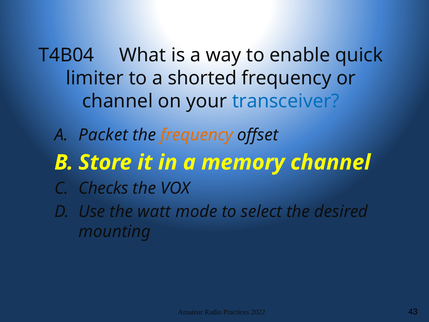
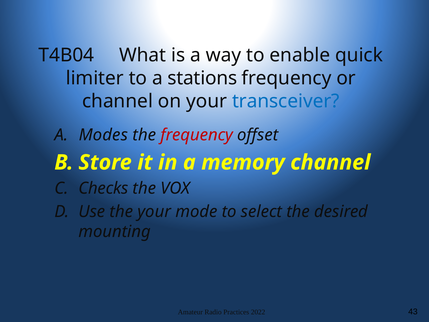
shorted: shorted -> stations
Packet: Packet -> Modes
frequency at (197, 135) colour: orange -> red
the watt: watt -> your
